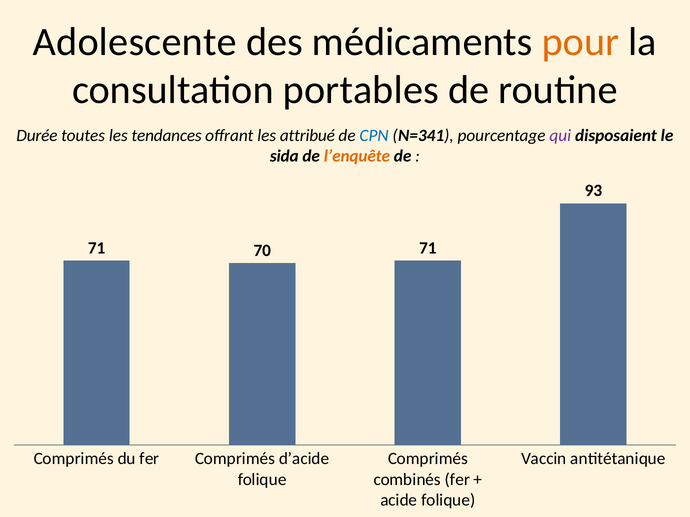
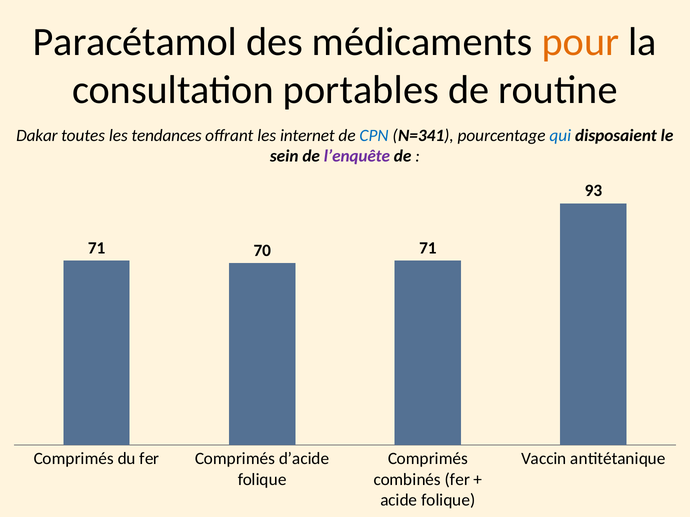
Adolescente: Adolescente -> Paracétamol
Durée: Durée -> Dakar
attribué: attribué -> internet
qui colour: purple -> blue
sida: sida -> sein
l’enquête colour: orange -> purple
